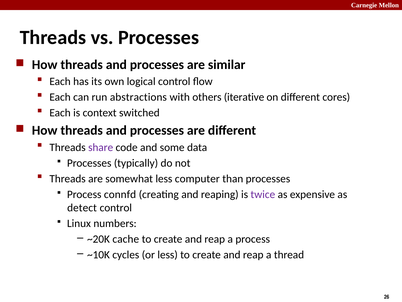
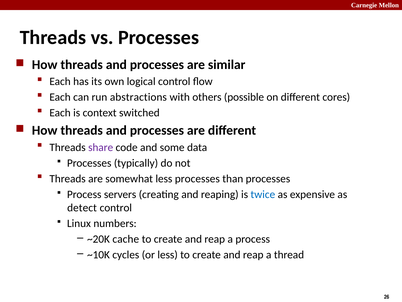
iterative: iterative -> possible
less computer: computer -> processes
connfd: connfd -> servers
twice colour: purple -> blue
